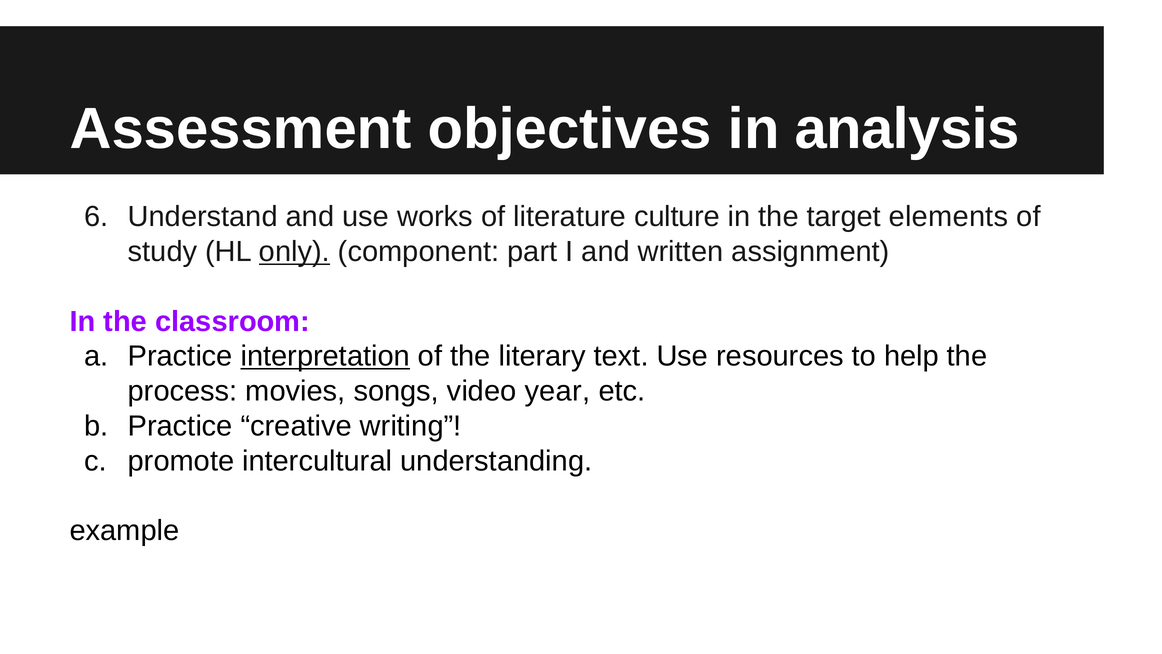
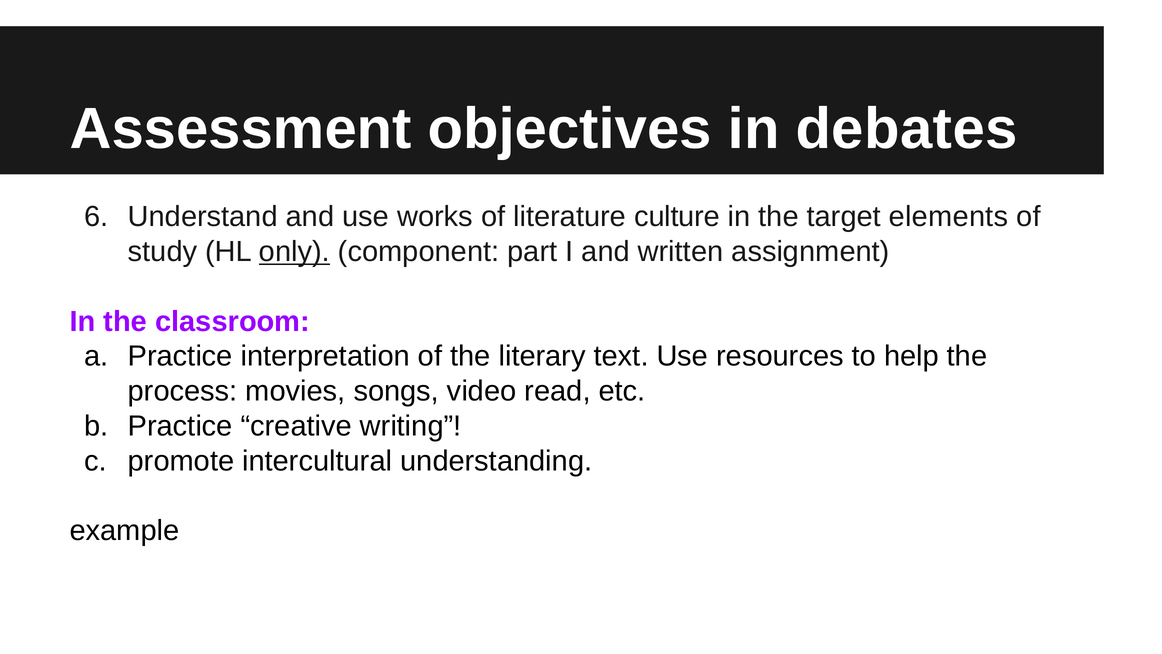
analysis: analysis -> debates
interpretation underline: present -> none
year: year -> read
